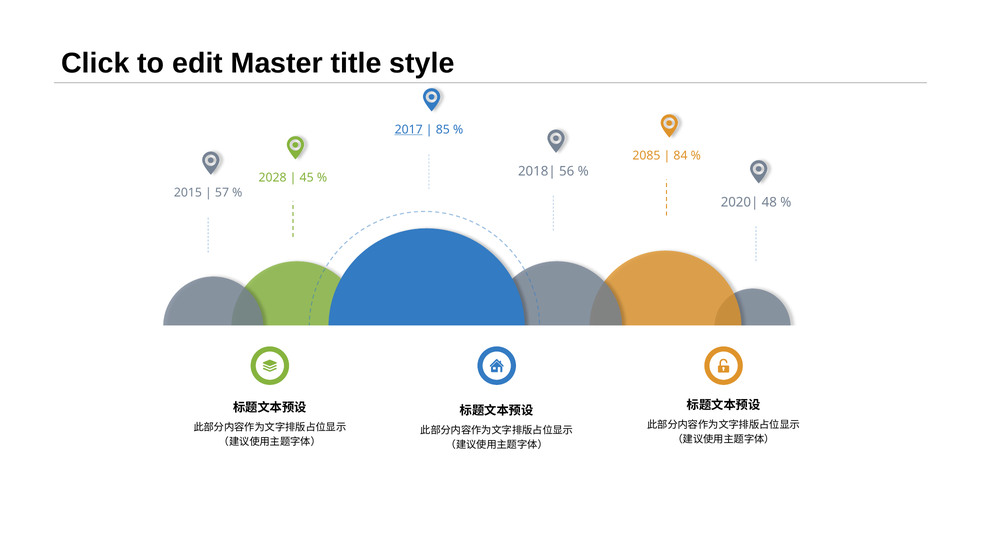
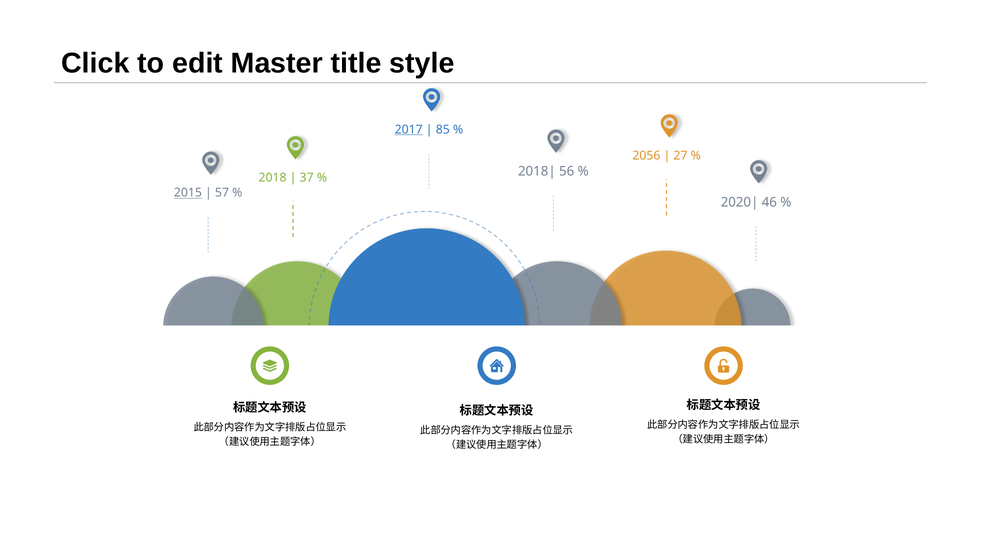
2085: 2085 -> 2056
84: 84 -> 27
2028: 2028 -> 2018
45: 45 -> 37
2015 underline: none -> present
48: 48 -> 46
